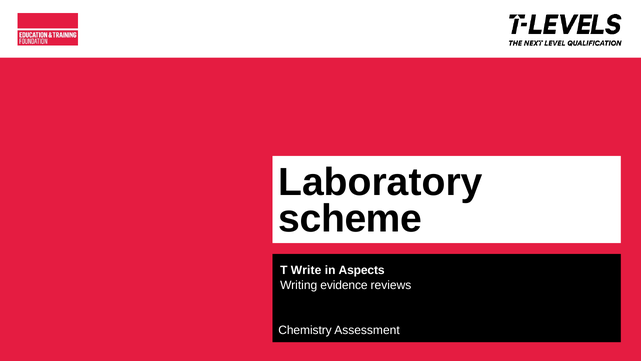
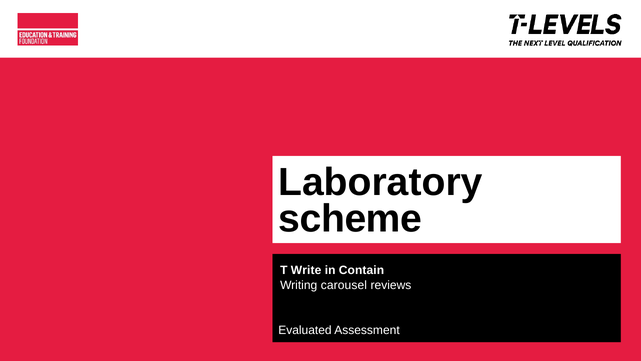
Aspects: Aspects -> Contain
evidence: evidence -> carousel
Chemistry: Chemistry -> Evaluated
